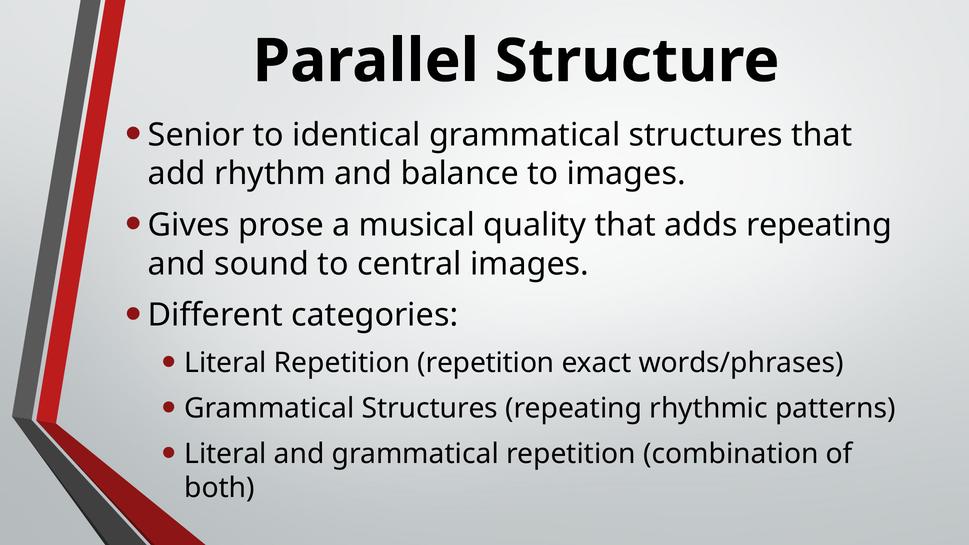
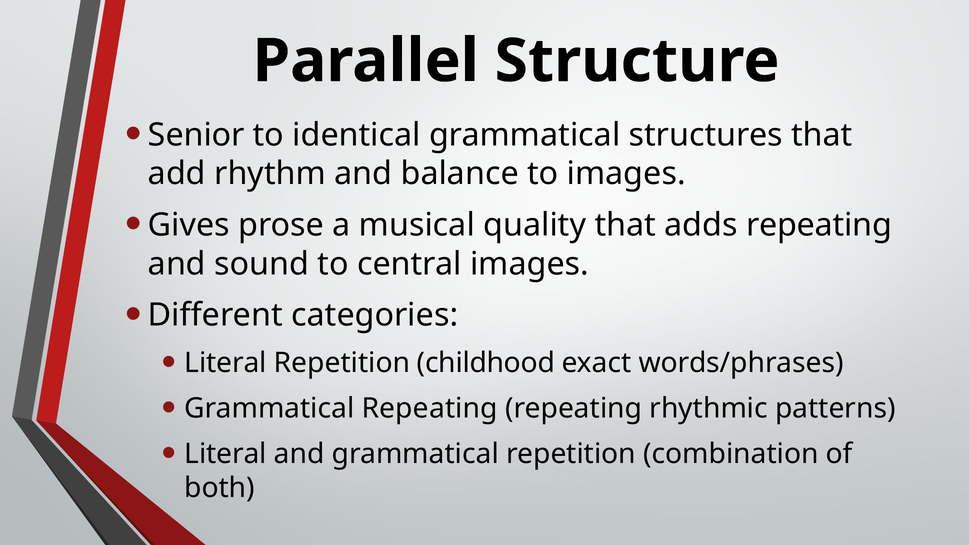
Repetition repetition: repetition -> childhood
Structures at (430, 409): Structures -> Repeating
